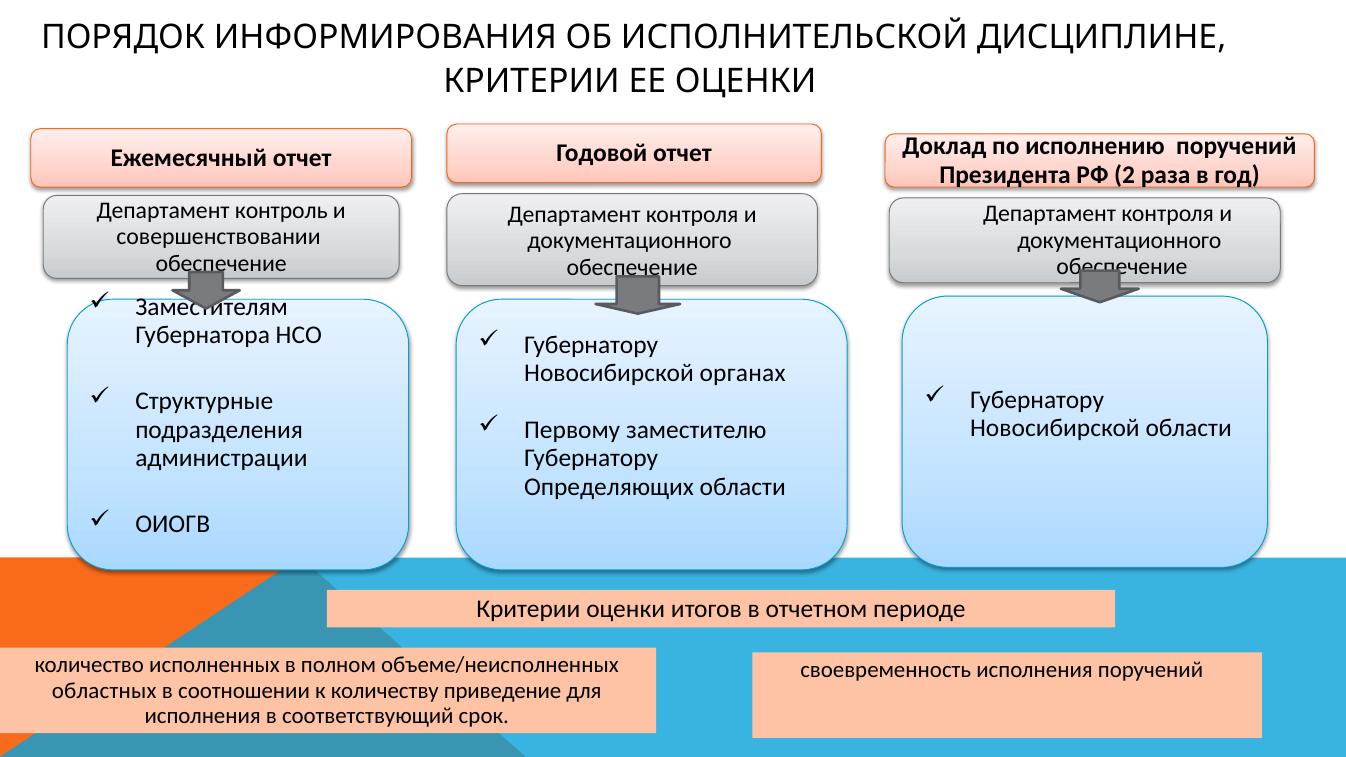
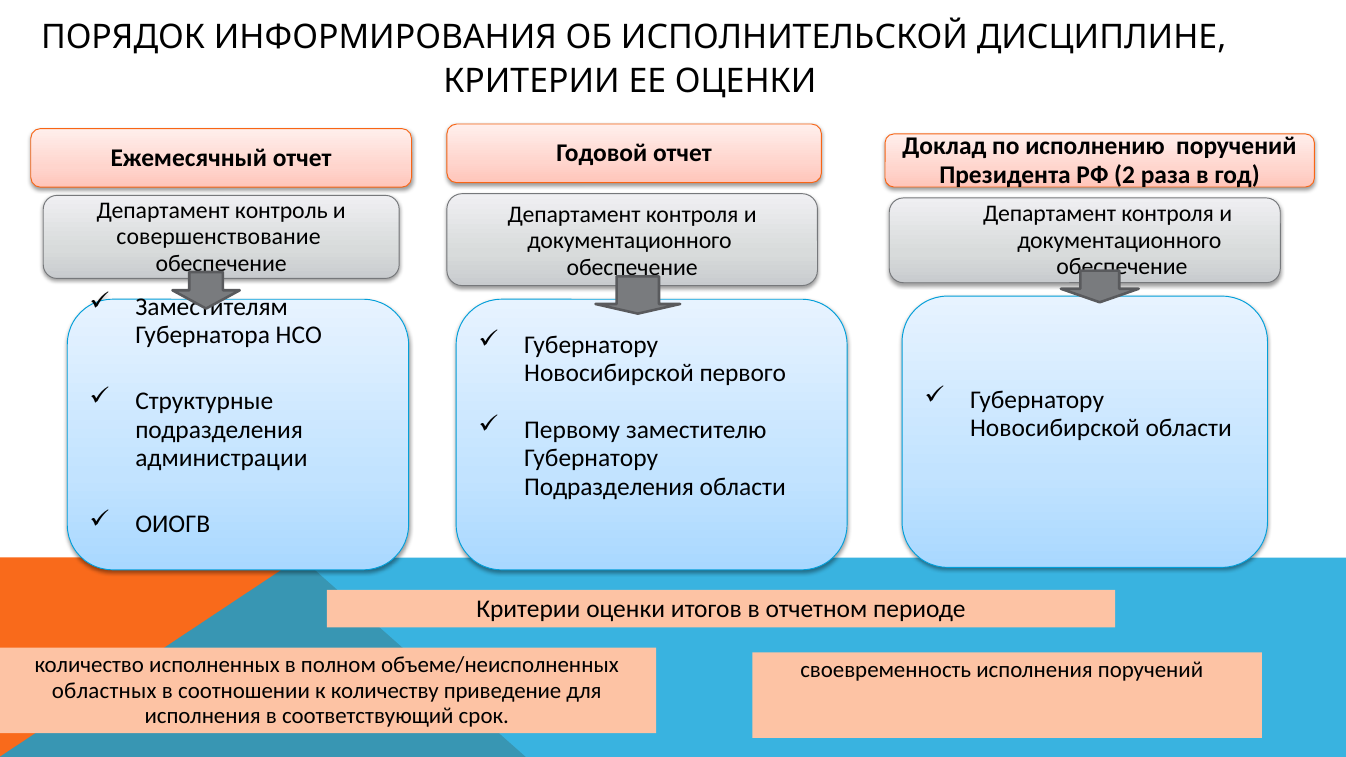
совершенствовании: совершенствовании -> совершенствование
органах: органах -> первого
Определяющих at (609, 487): Определяющих -> Подразделения
